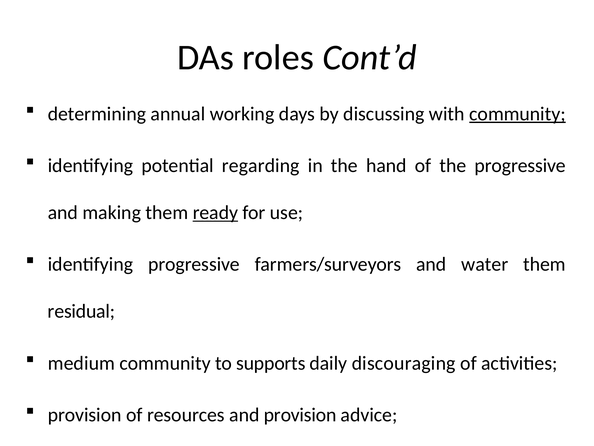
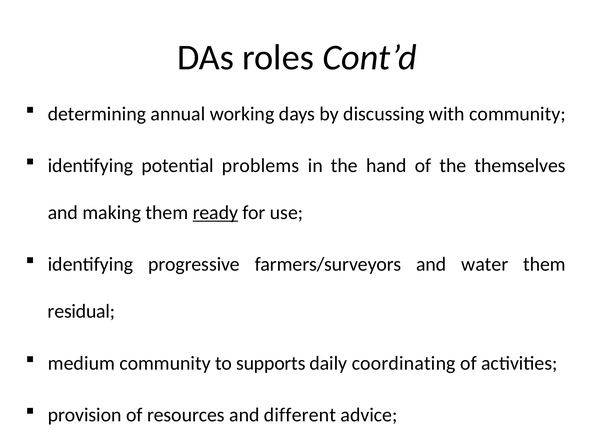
community at (517, 114) underline: present -> none
regarding: regarding -> problems
the progressive: progressive -> themselves
discouraging: discouraging -> coordinating
and provision: provision -> different
